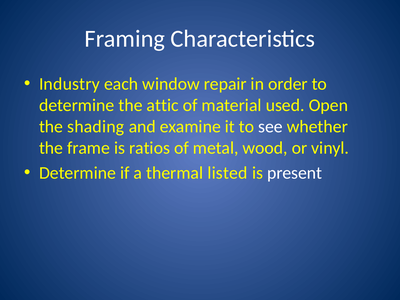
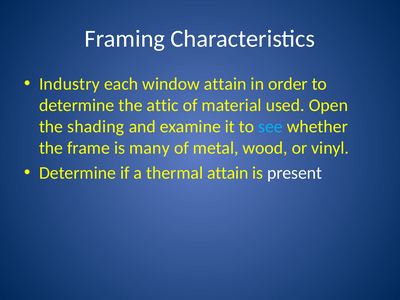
window repair: repair -> attain
see colour: white -> light blue
ratios: ratios -> many
thermal listed: listed -> attain
